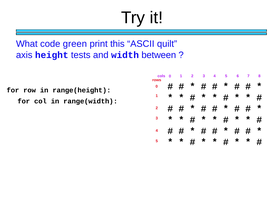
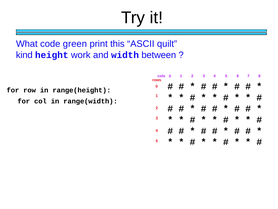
axis: axis -> kind
tests: tests -> work
